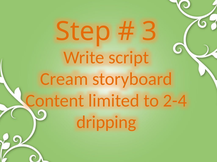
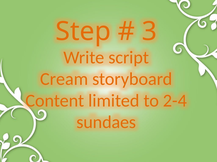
dripping: dripping -> sundaes
